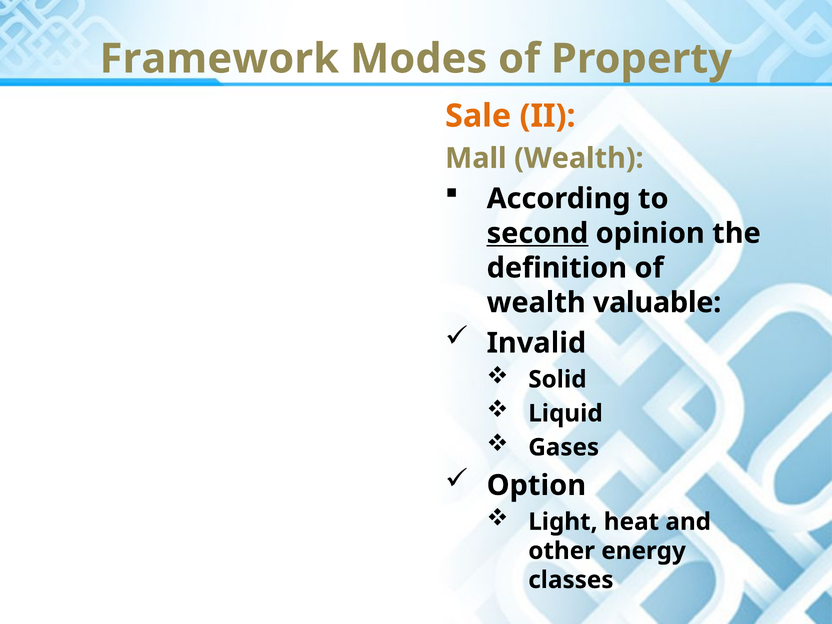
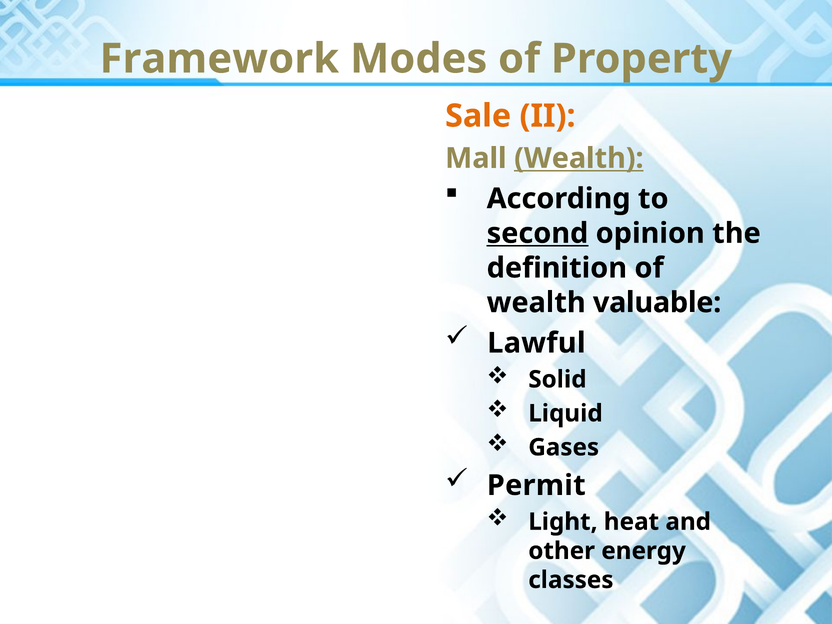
Wealth at (579, 158) underline: none -> present
Invalid: Invalid -> Lawful
Option: Option -> Permit
